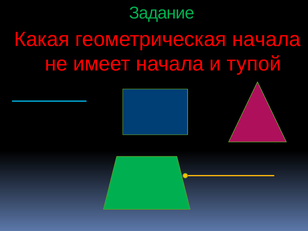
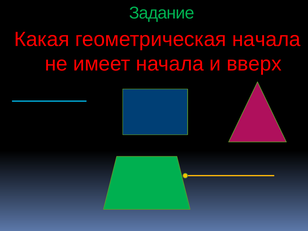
тупой: тупой -> вверх
